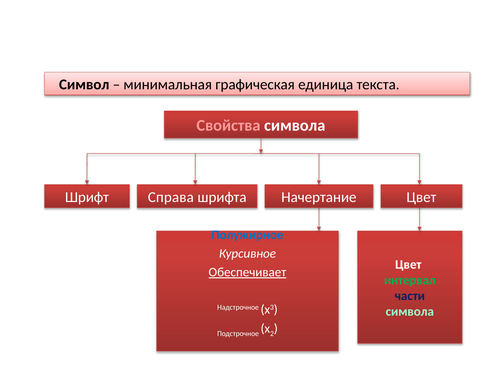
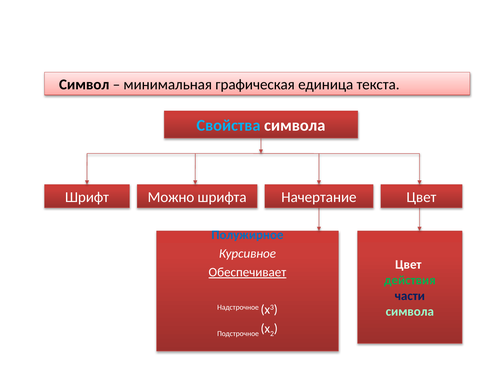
Свойства colour: pink -> light blue
Справа: Справа -> Можно
интервал: интервал -> действия
